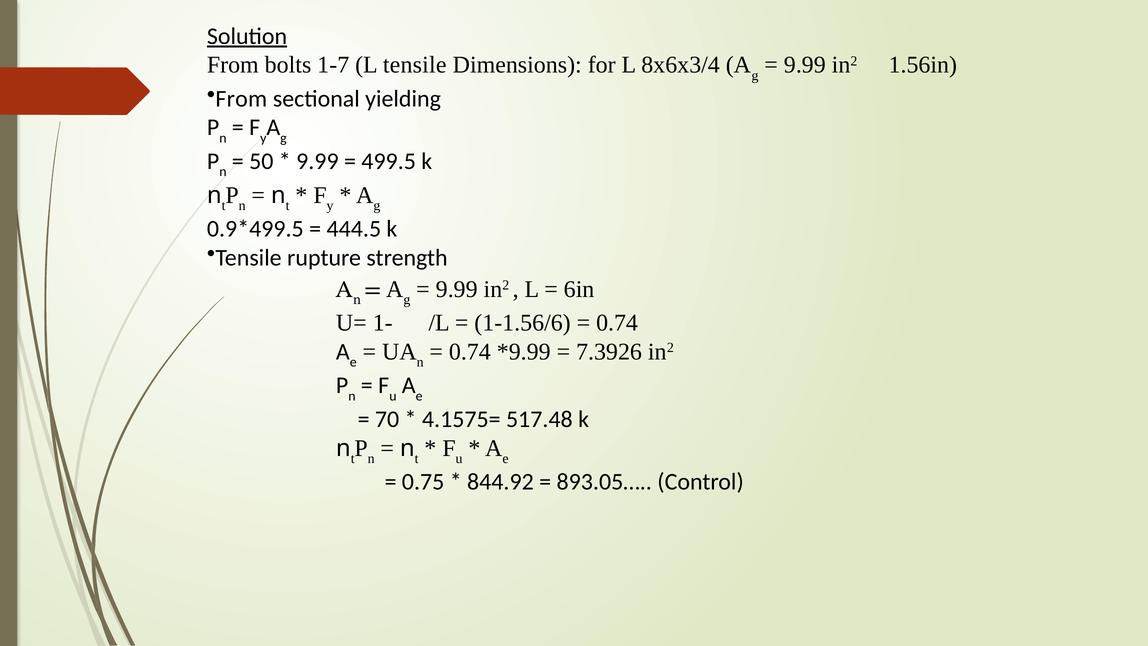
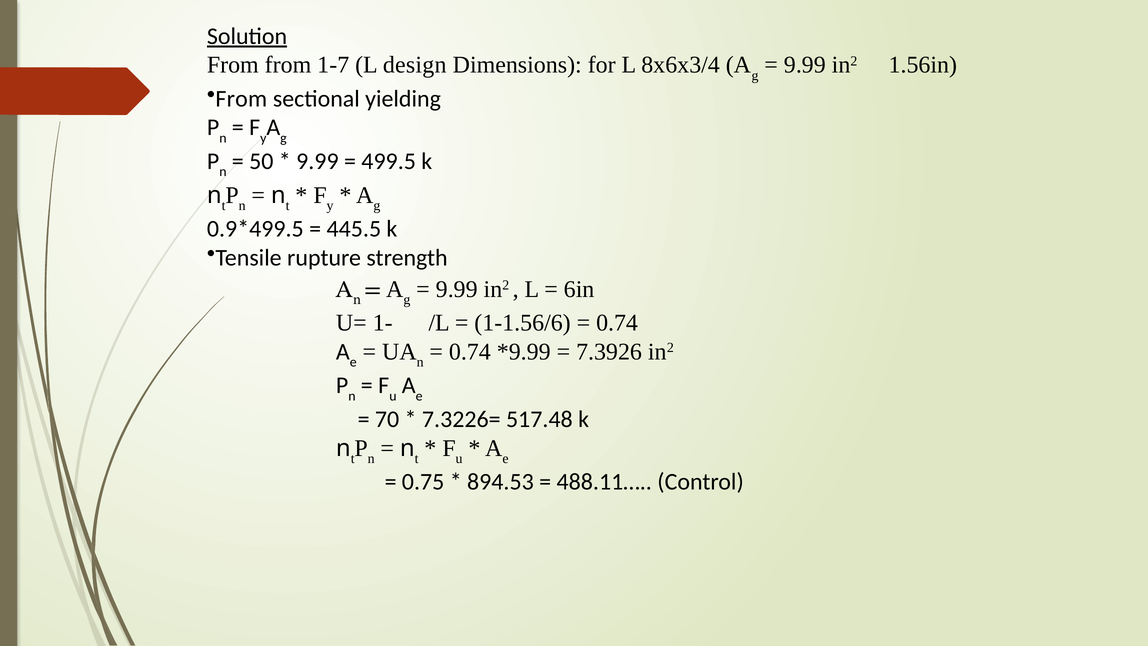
From bolts: bolts -> from
L tensile: tensile -> design
444.5: 444.5 -> 445.5
4.1575=: 4.1575= -> 7.3226=
844.92: 844.92 -> 894.53
893.05…: 893.05… -> 488.11…
